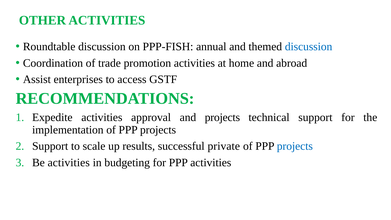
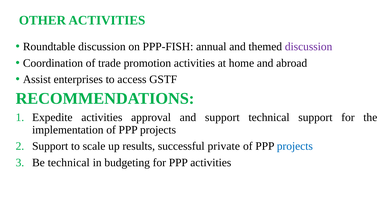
discussion at (309, 47) colour: blue -> purple
and projects: projects -> support
Be activities: activities -> technical
